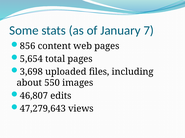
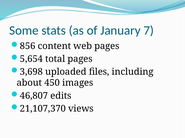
550: 550 -> 450
47,279,643: 47,279,643 -> 21,107,370
